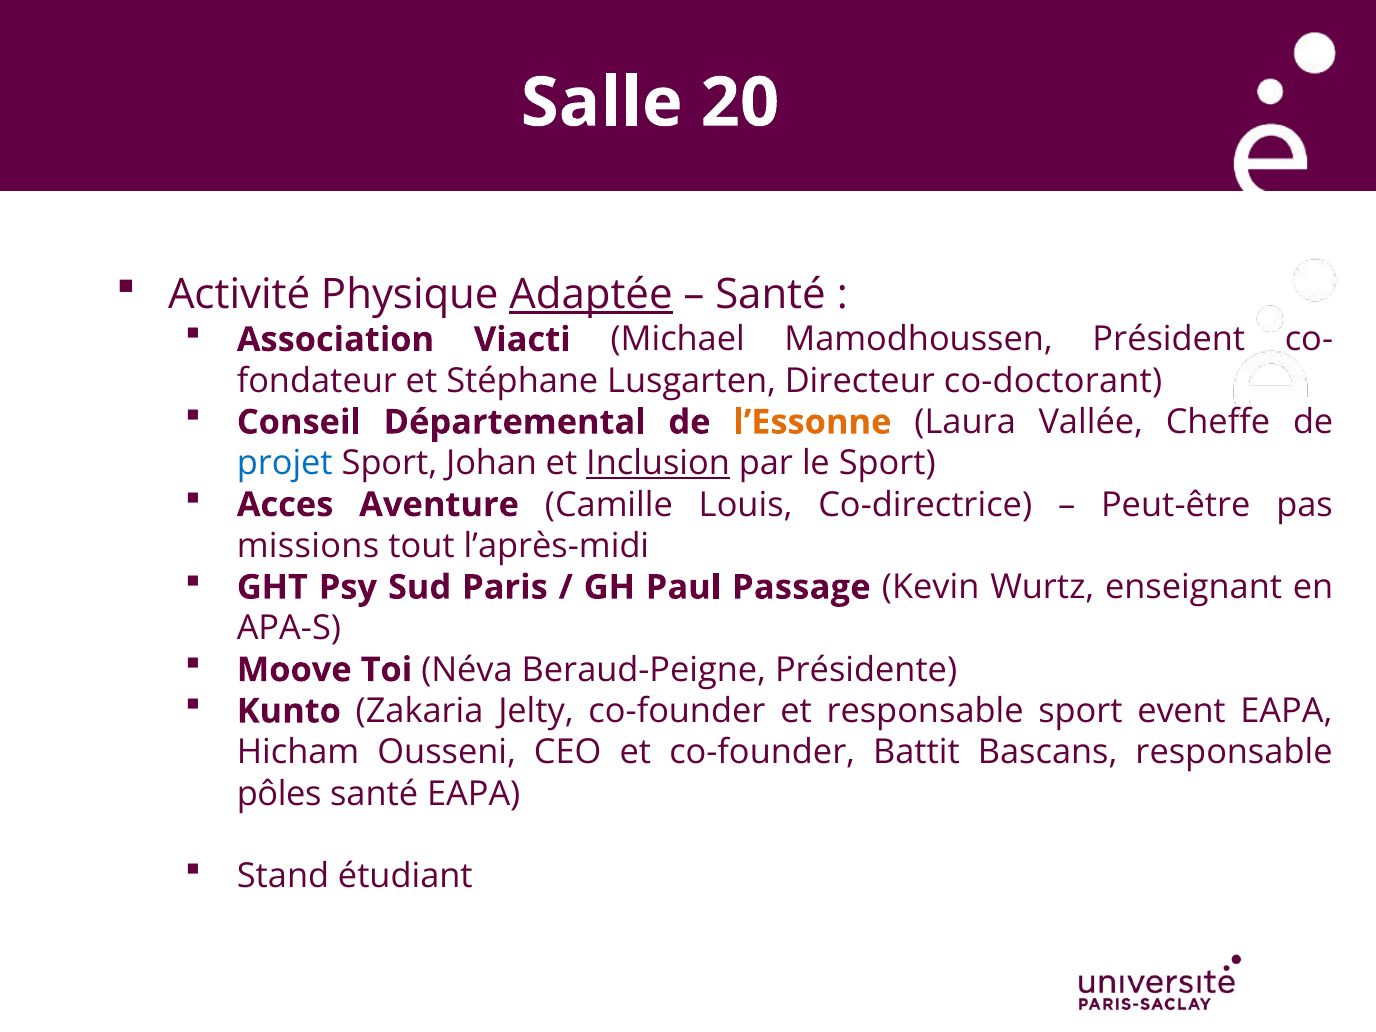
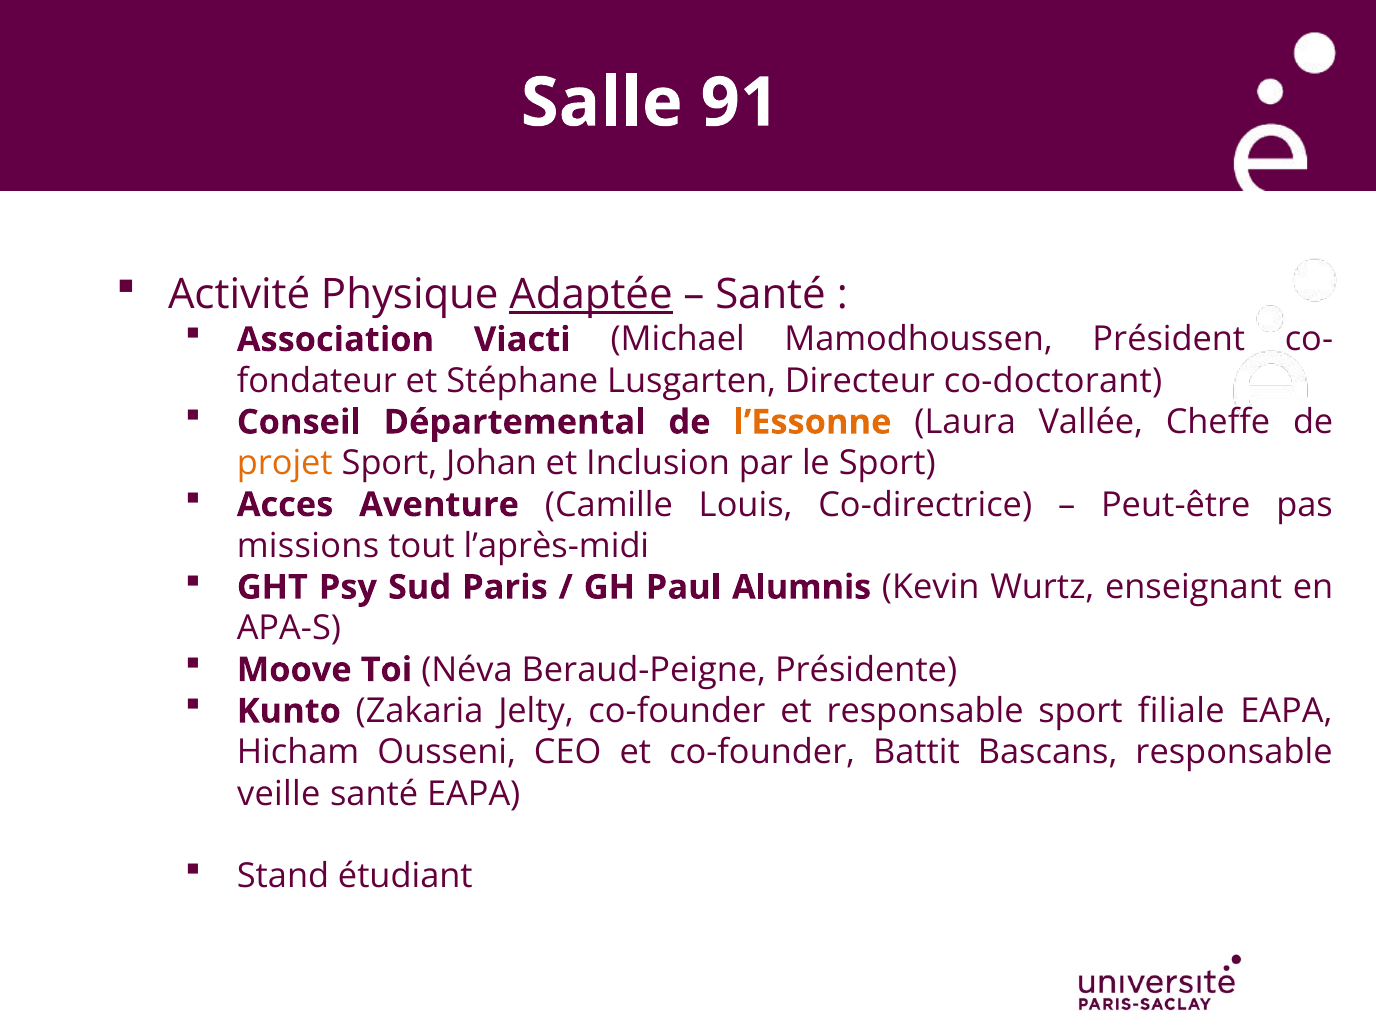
20: 20 -> 91
projet colour: blue -> orange
Inclusion underline: present -> none
Passage: Passage -> Alumnis
event: event -> filiale
pôles: pôles -> veille
